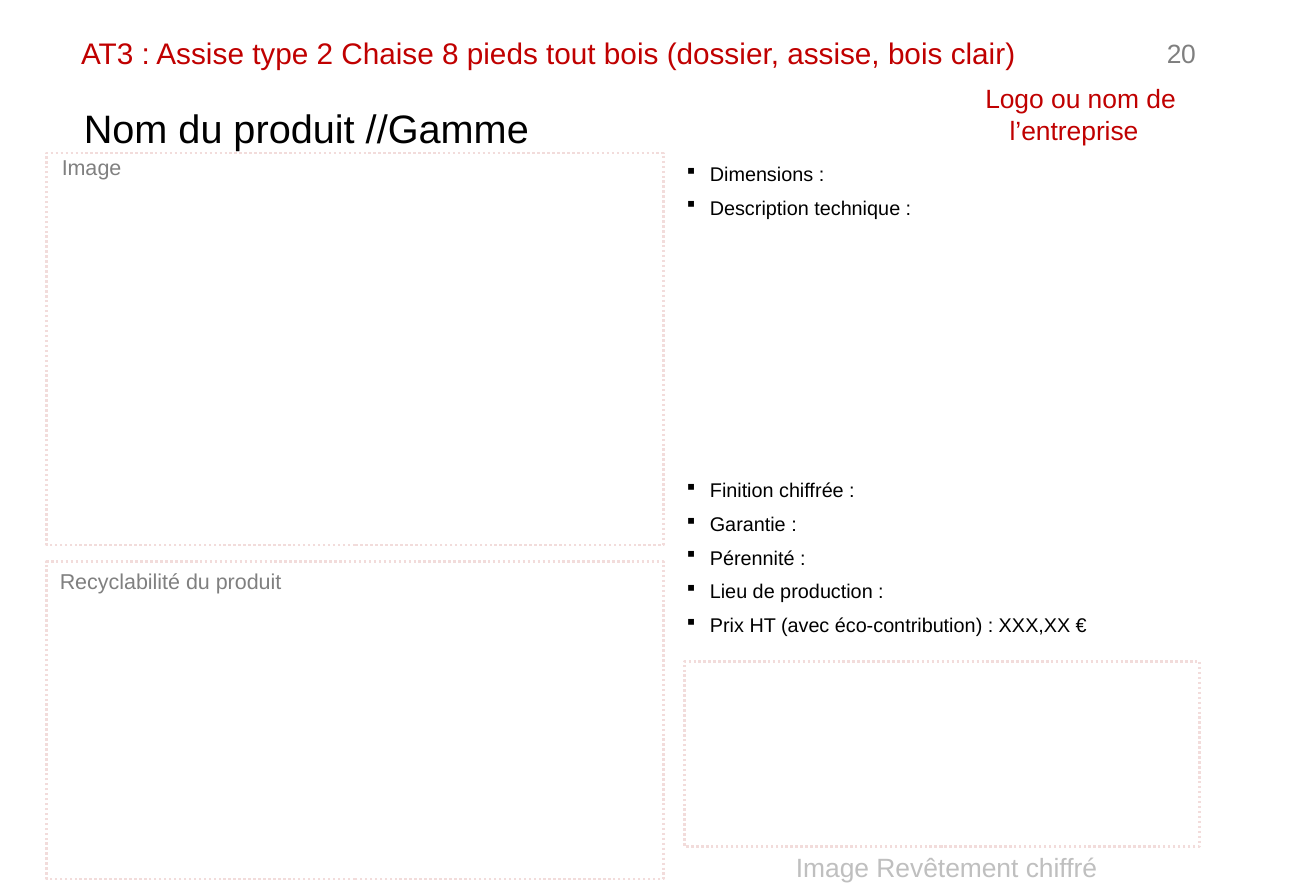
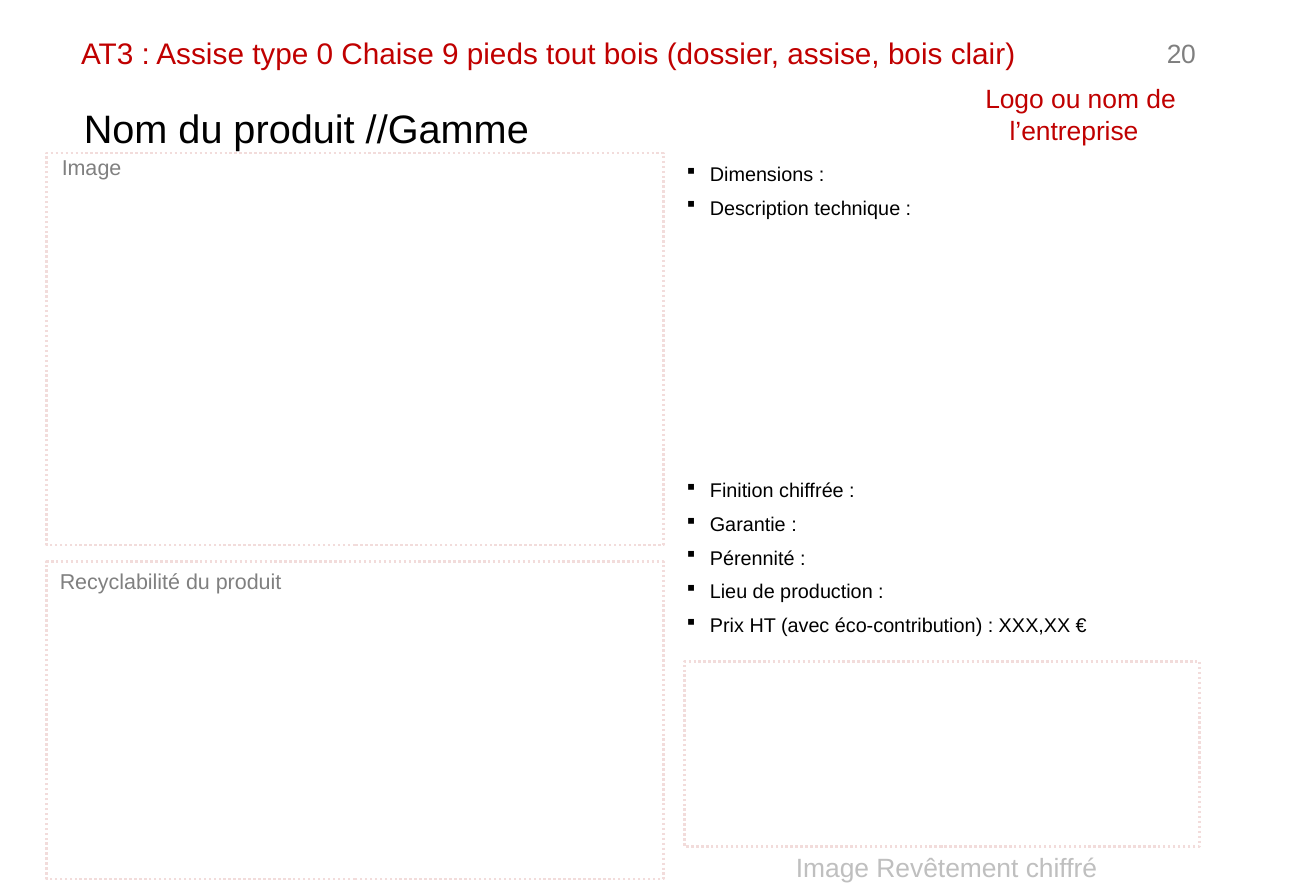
2: 2 -> 0
8: 8 -> 9
